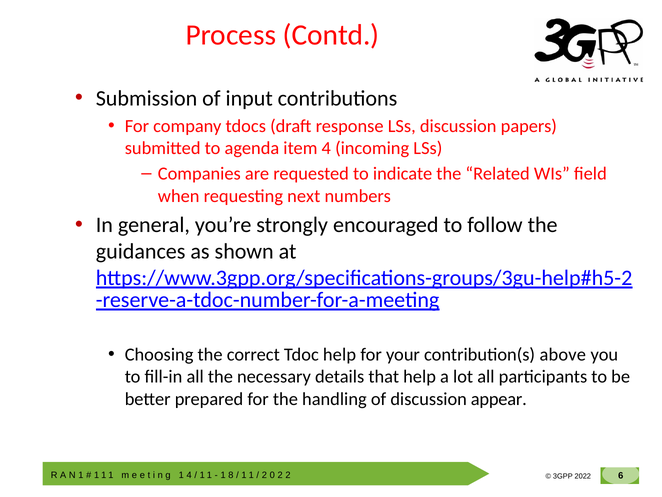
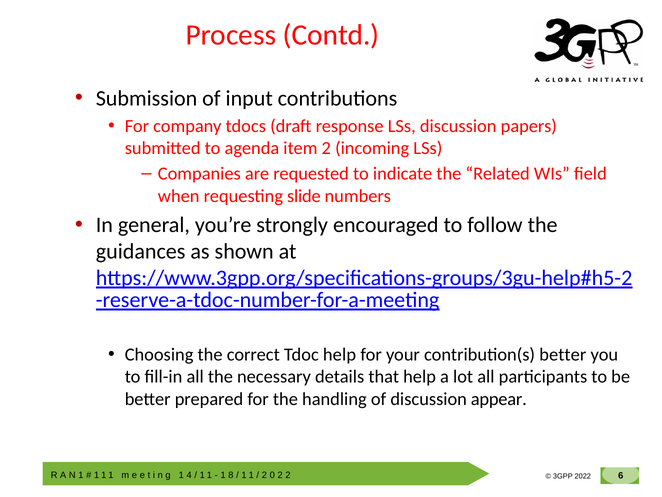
item 4: 4 -> 2
next: next -> slide
contribution(s above: above -> better
